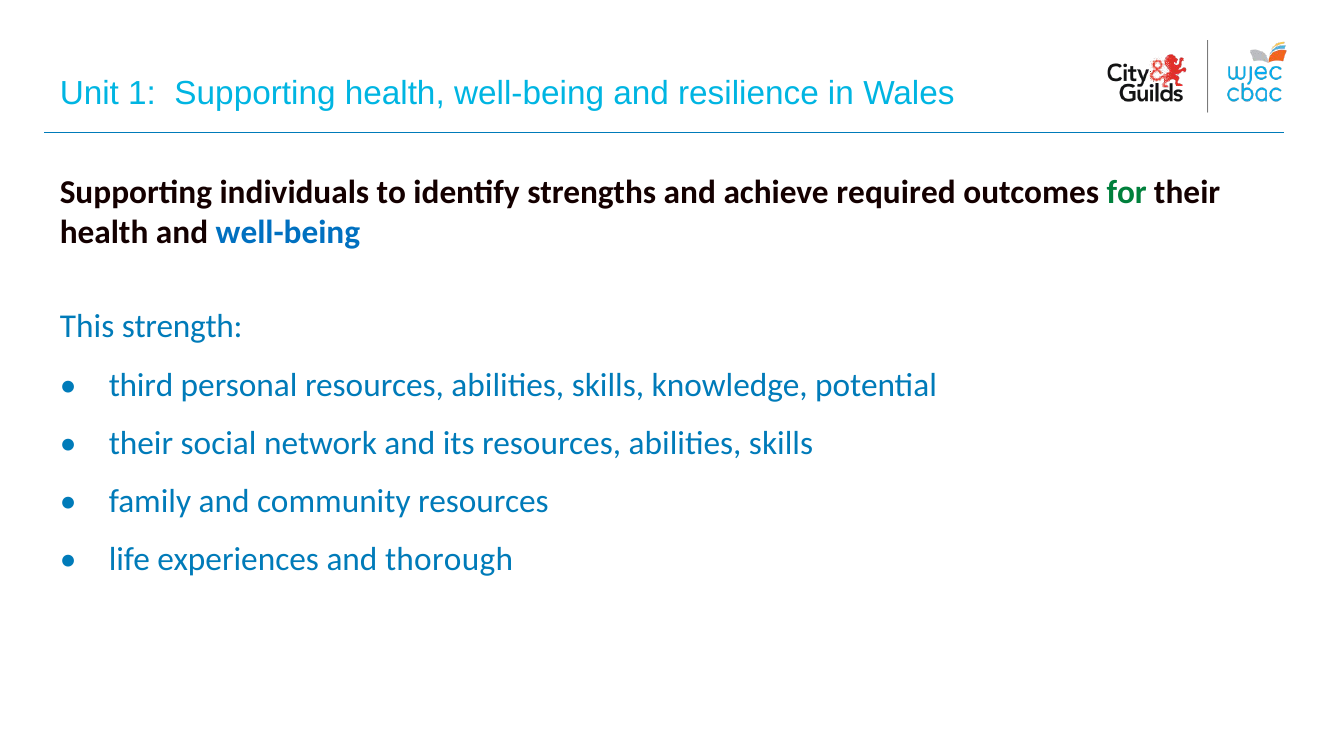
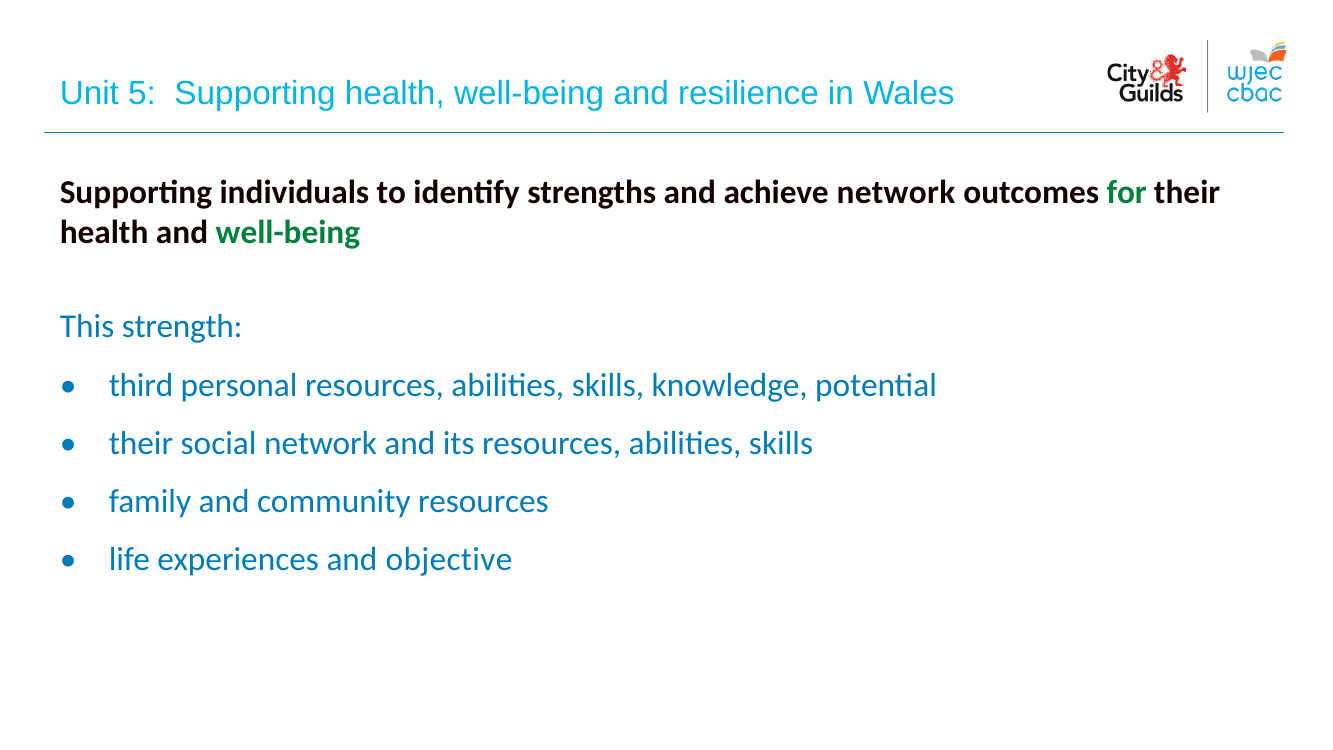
1: 1 -> 5
achieve required: required -> network
well-being at (288, 232) colour: blue -> green
thorough: thorough -> objective
